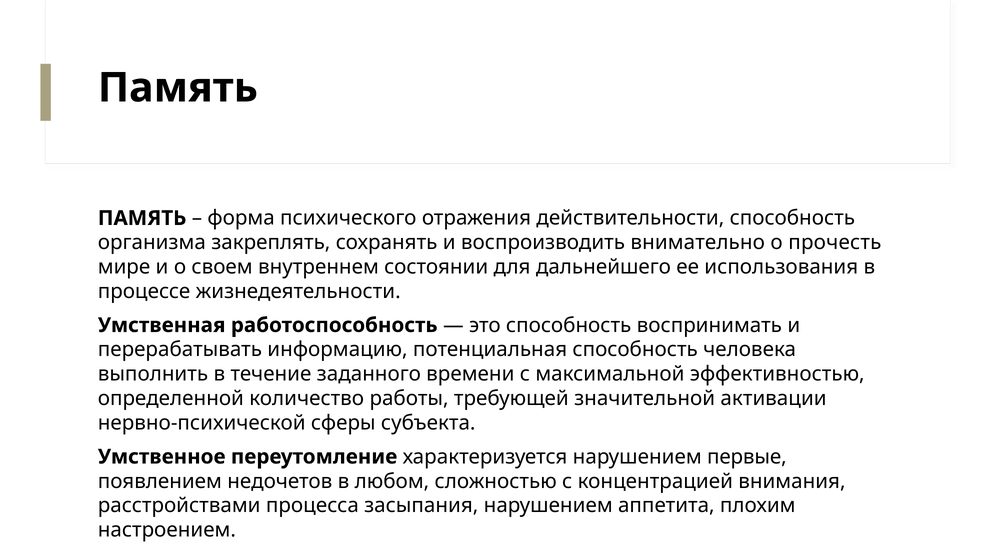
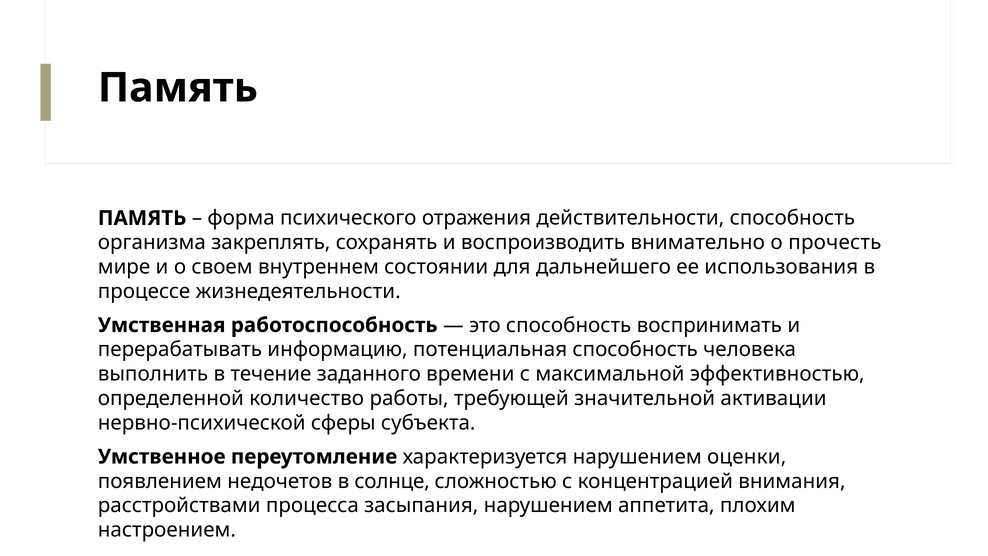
первые: первые -> оценки
любом: любом -> солнце
